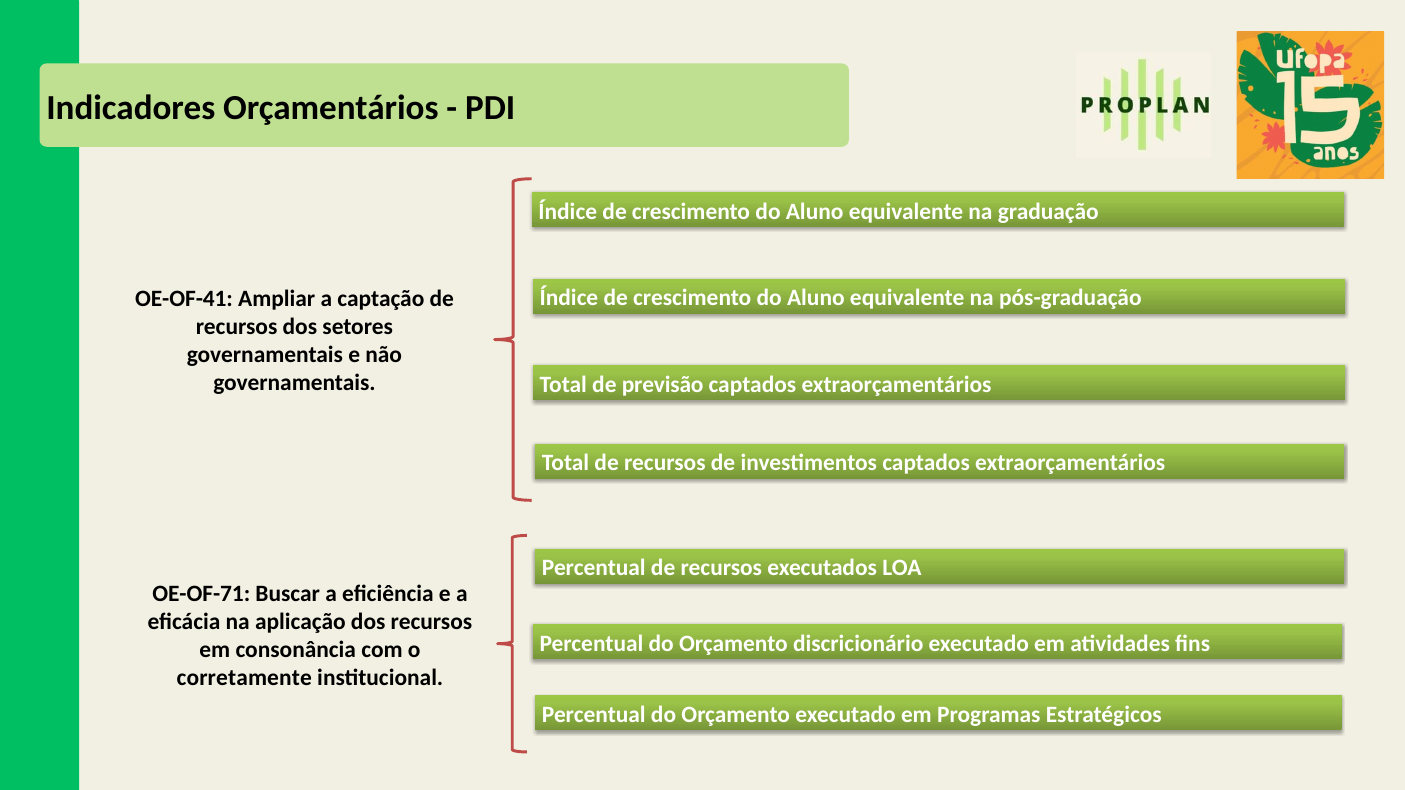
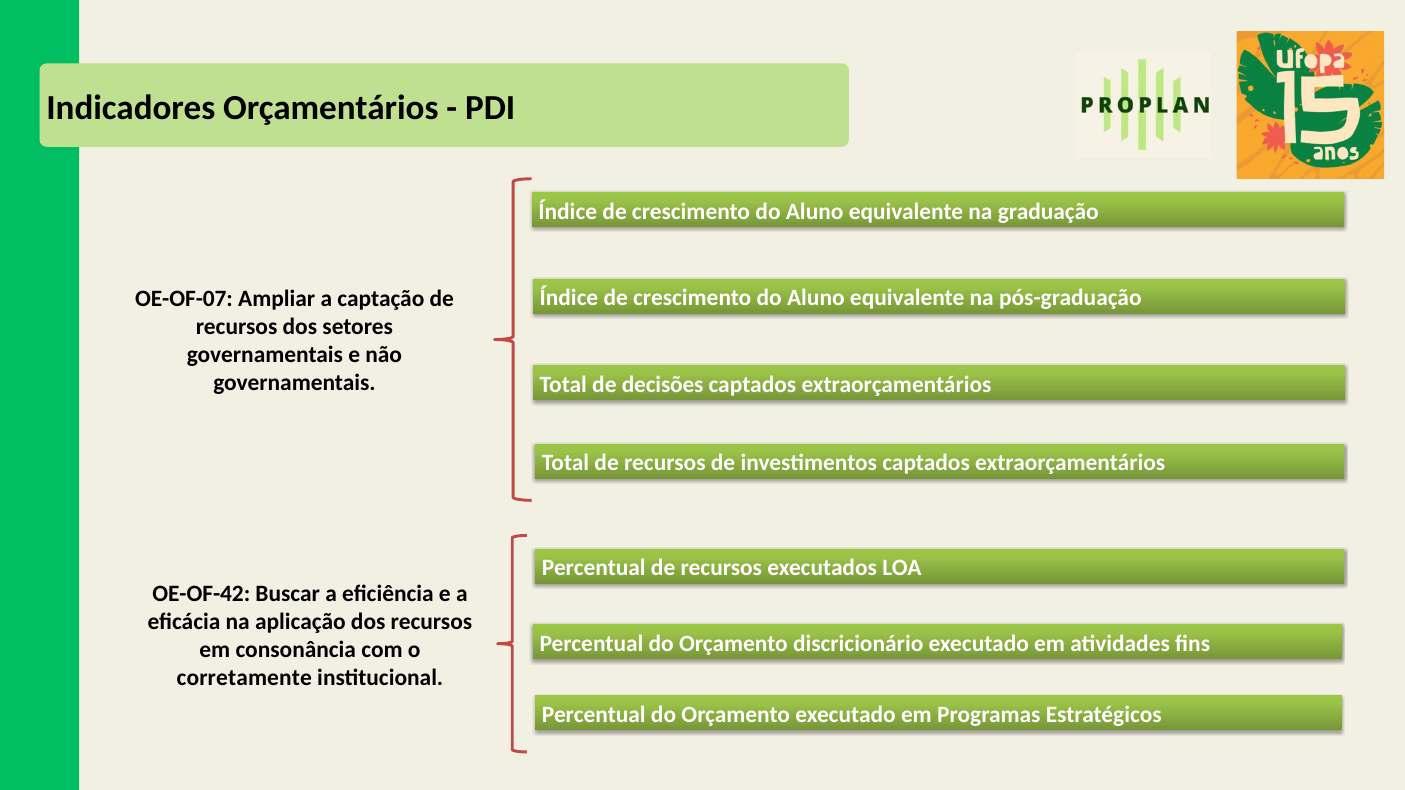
OE-OF-41: OE-OF-41 -> OE-OF-07
previsão: previsão -> decisões
OE-OF-71: OE-OF-71 -> OE-OF-42
